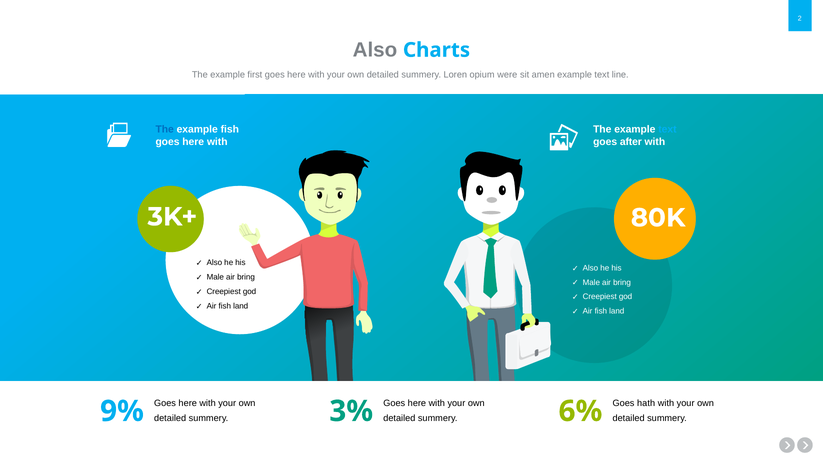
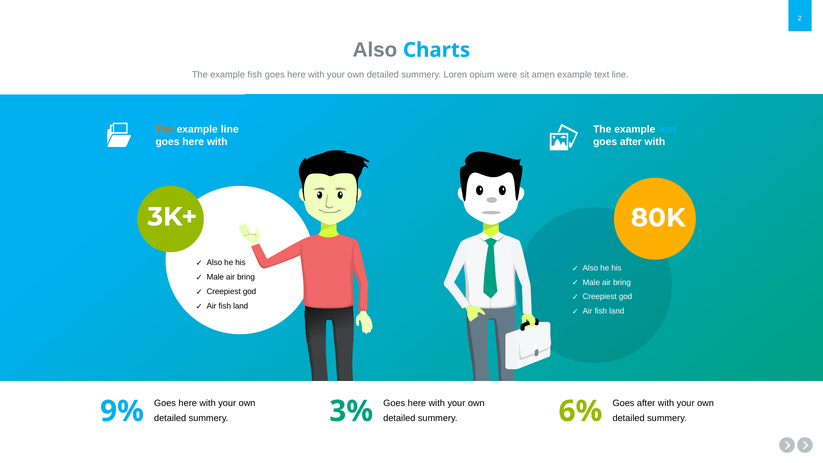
example first: first -> fish
The at (165, 129) colour: blue -> orange
example fish: fish -> line
hath at (646, 403): hath -> after
